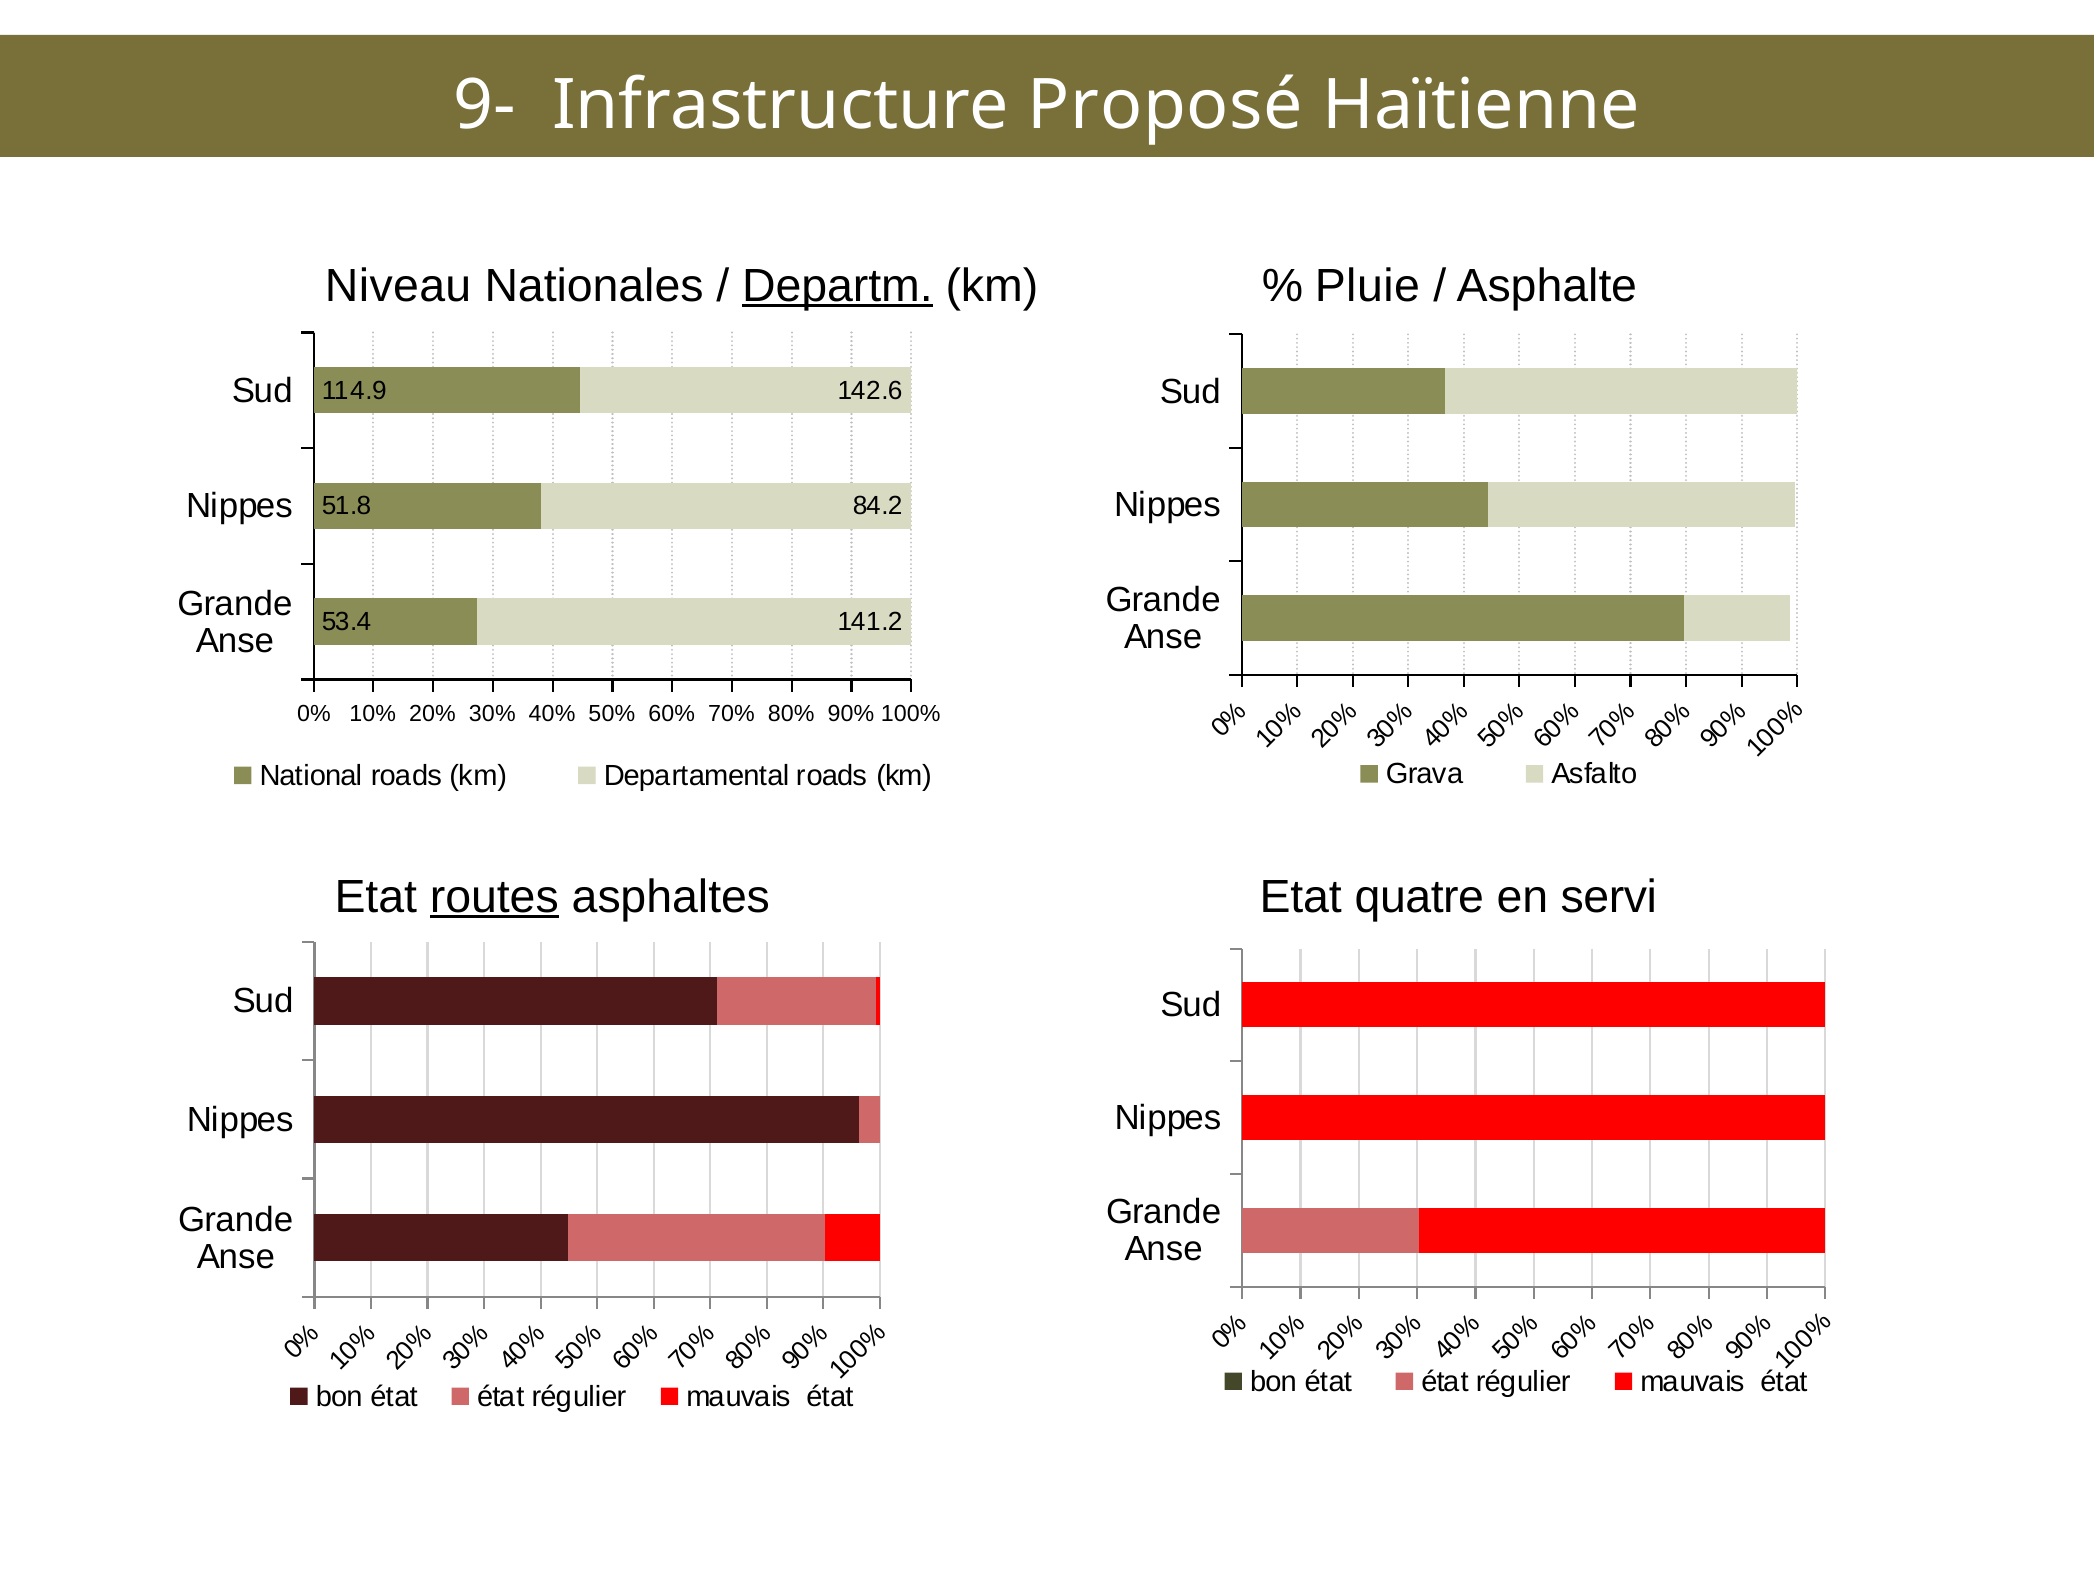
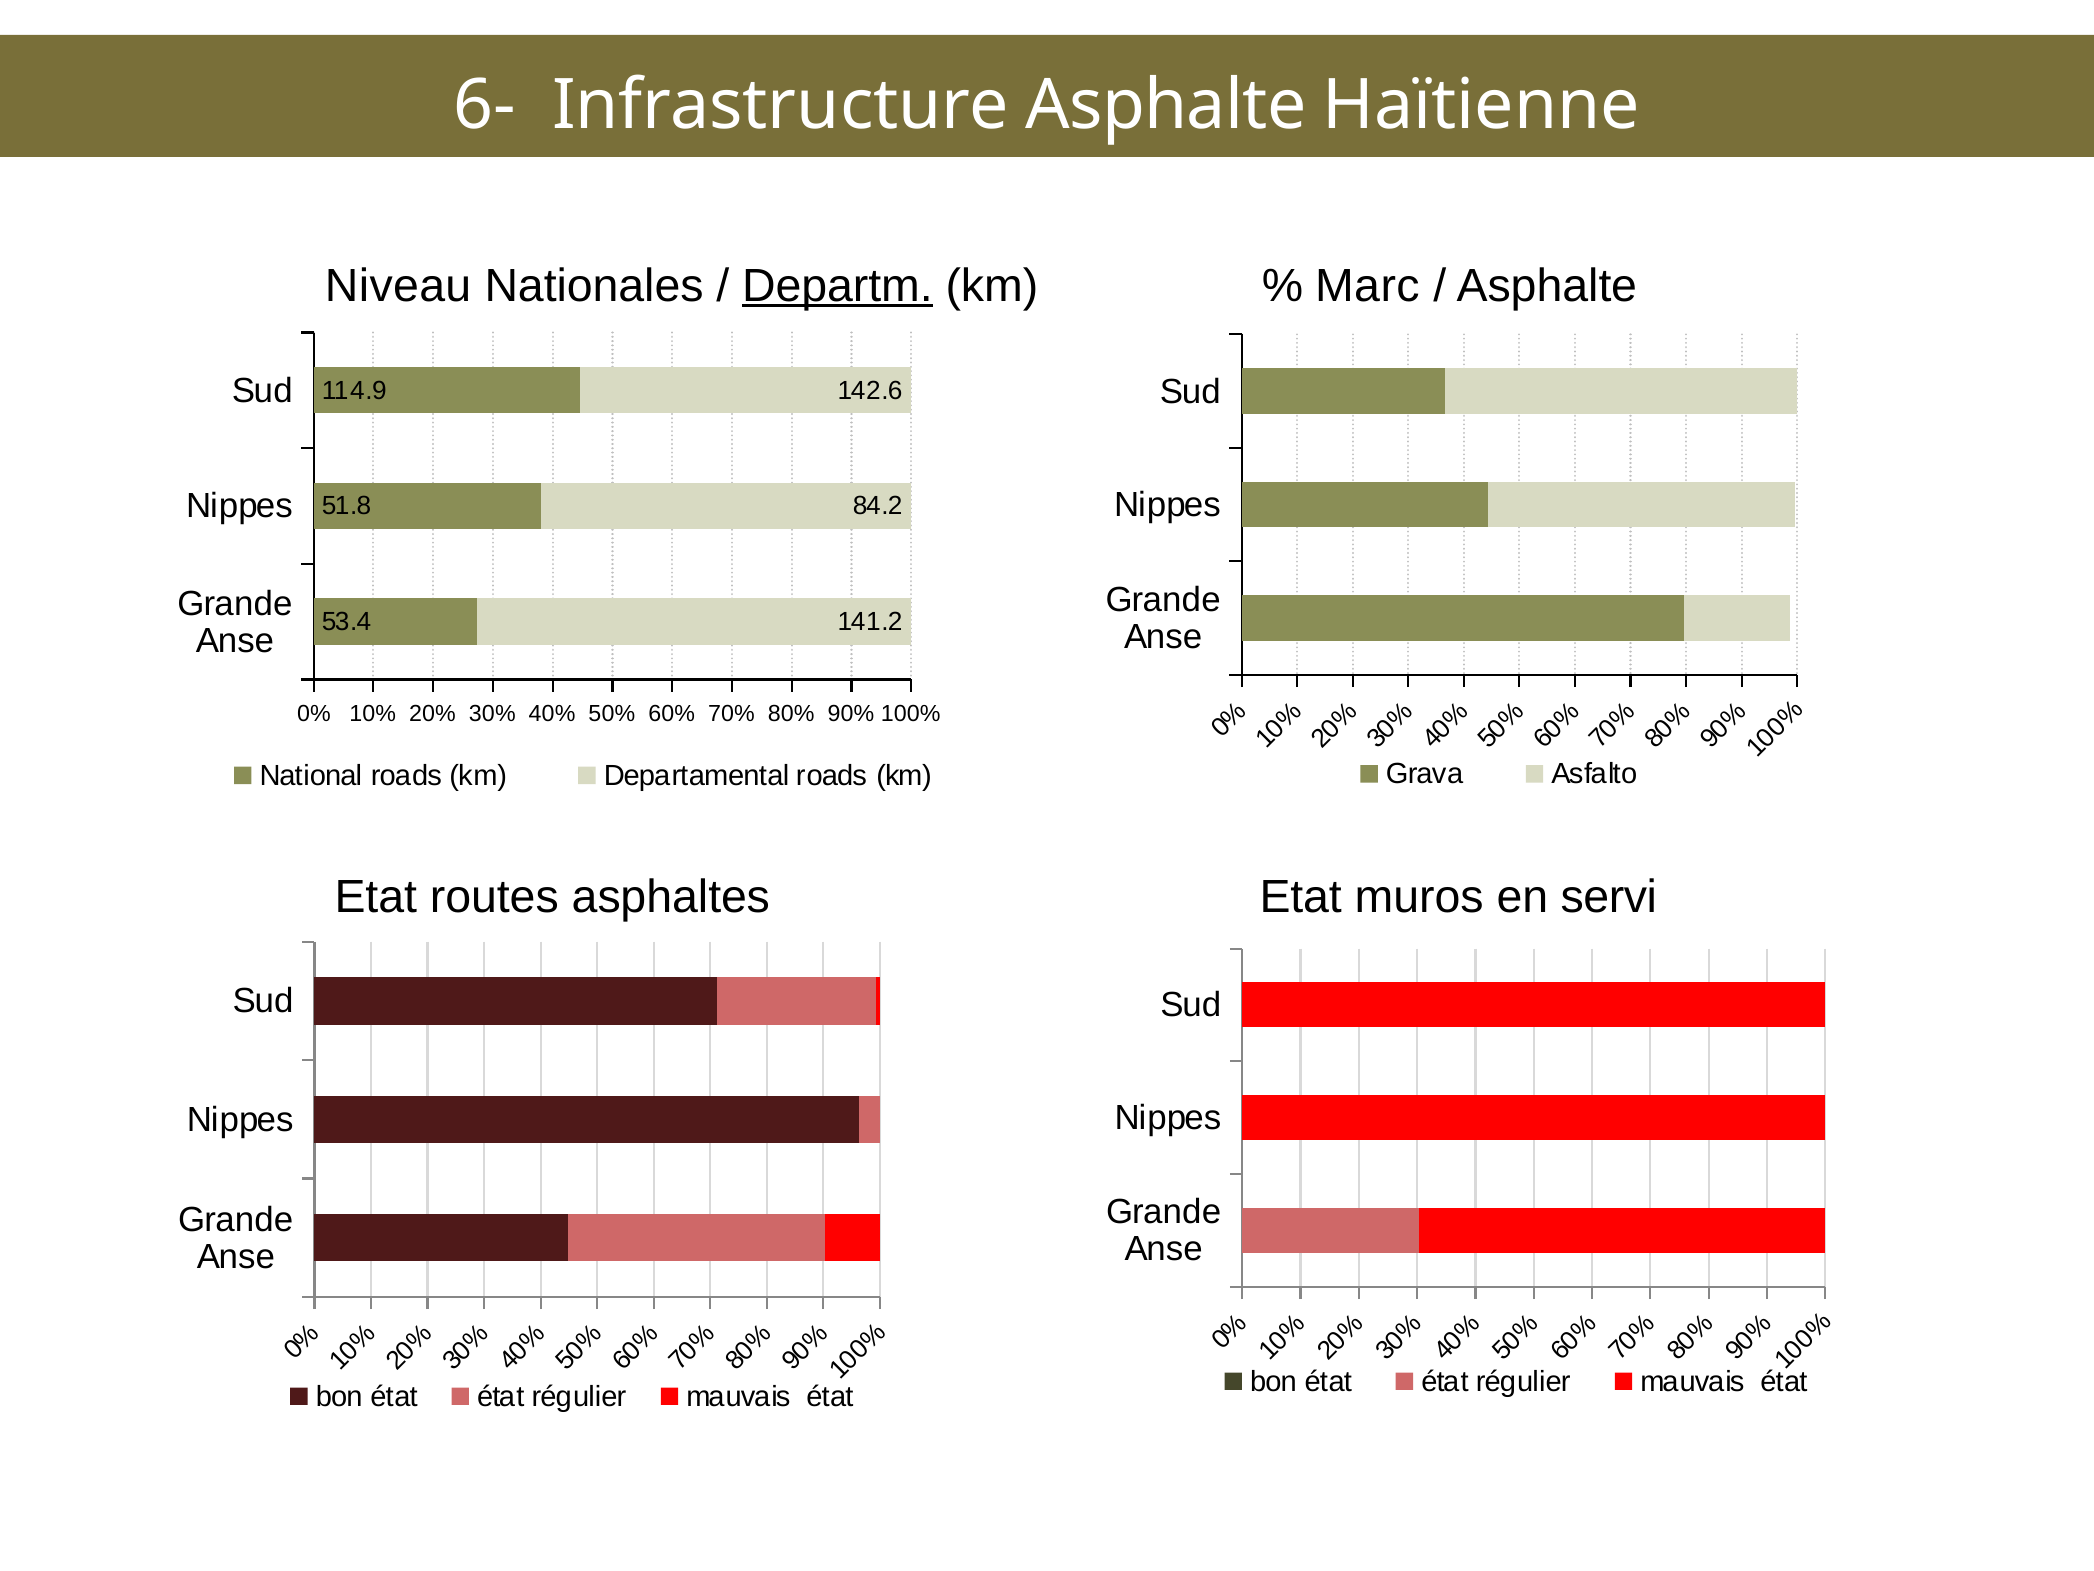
9-: 9- -> 6-
Infrastructure Proposé: Proposé -> Asphalte
Pluie: Pluie -> Marc
routes underline: present -> none
quatre: quatre -> muros
